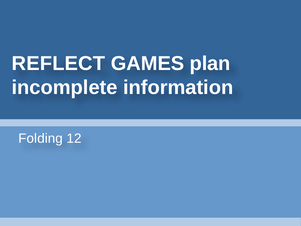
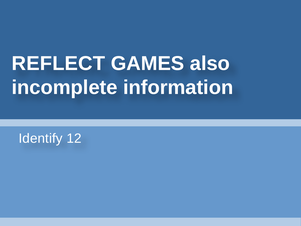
plan: plan -> also
Folding: Folding -> Identify
